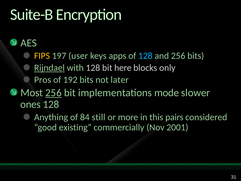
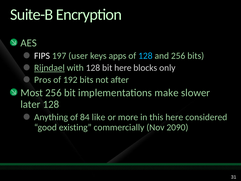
FIPS colour: yellow -> white
later: later -> after
256 at (53, 93) underline: present -> none
mode: mode -> make
ones: ones -> later
still: still -> like
this pairs: pairs -> here
2001: 2001 -> 2090
